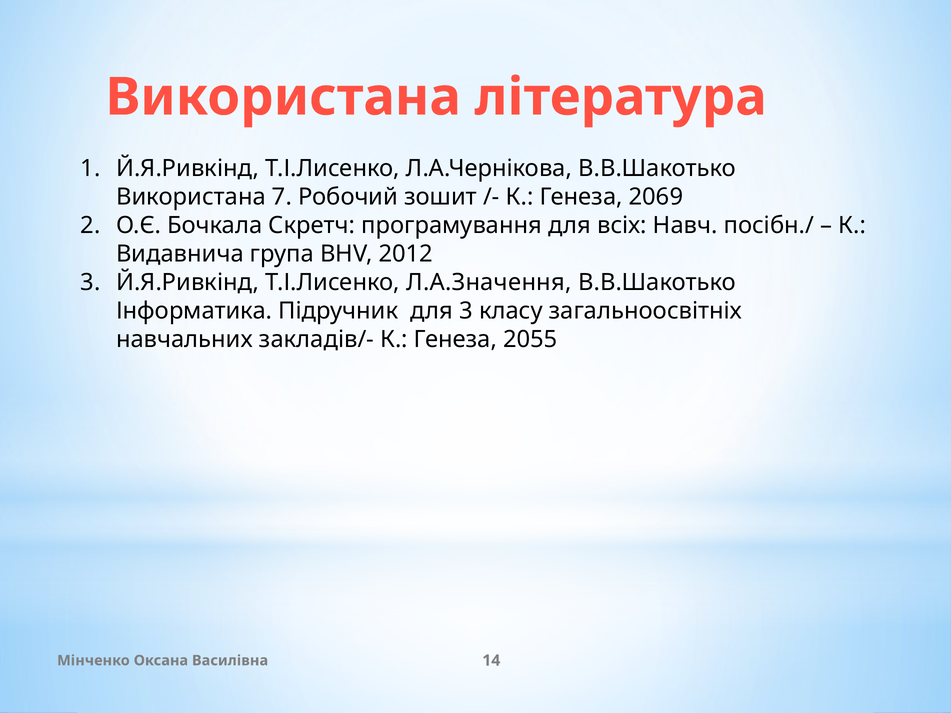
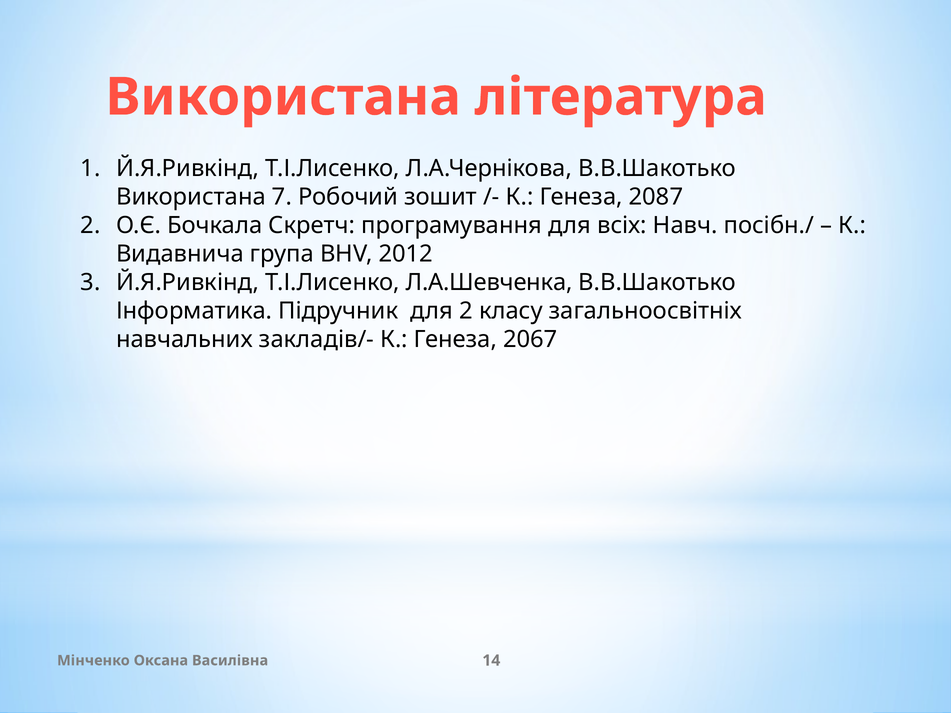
2069: 2069 -> 2087
Л.А.Значення: Л.А.Значення -> Л.А.Шевченка
для 3: 3 -> 2
2055: 2055 -> 2067
